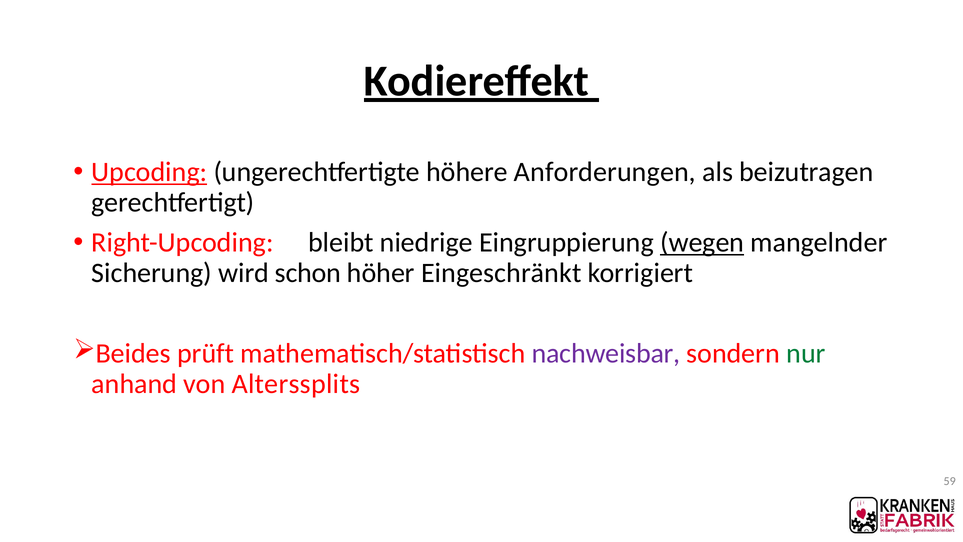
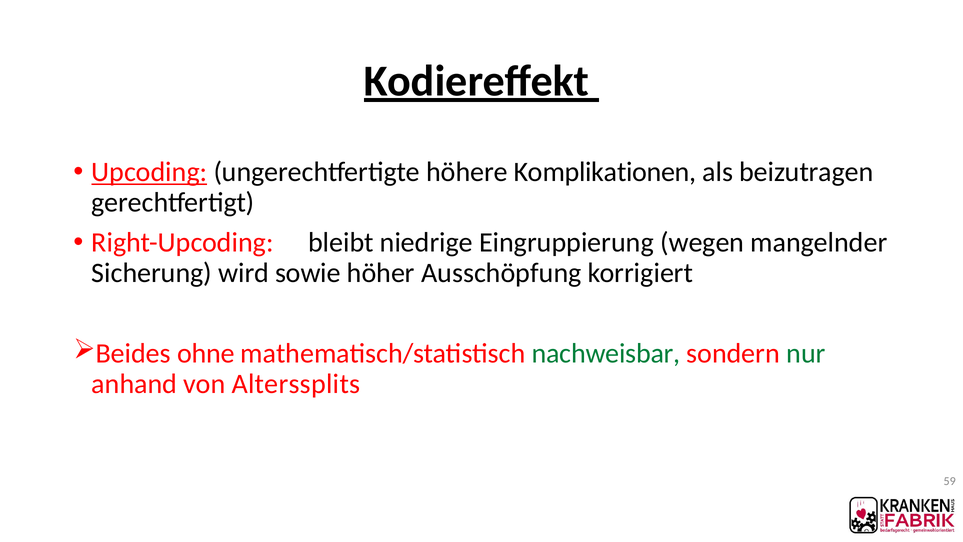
Anforderungen: Anforderungen -> Komplikationen
wegen underline: present -> none
schon: schon -> sowie
Eingeschränkt: Eingeschränkt -> Ausschöpfung
prüft: prüft -> ohne
nachweisbar colour: purple -> green
